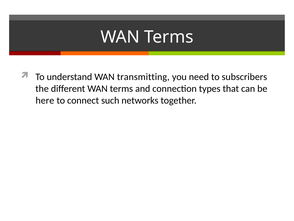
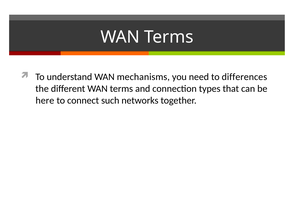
transmitting: transmitting -> mechanisms
subscribers: subscribers -> differences
